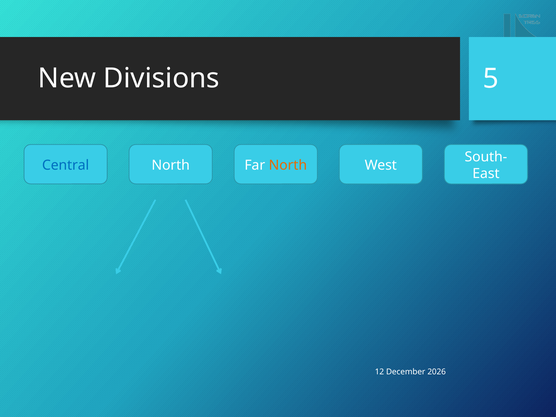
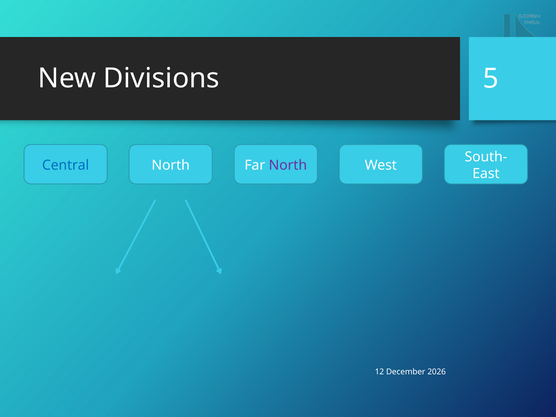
North at (288, 165) colour: orange -> purple
